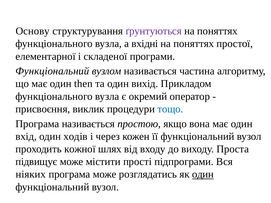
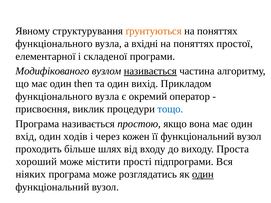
Основу: Основу -> Явному
ґрунтуються colour: purple -> orange
Функціональний at (52, 71): Функціональний -> Модифікованого
називається at (150, 71) underline: none -> present
кожної: кожної -> більше
підвищує: підвищує -> хороший
